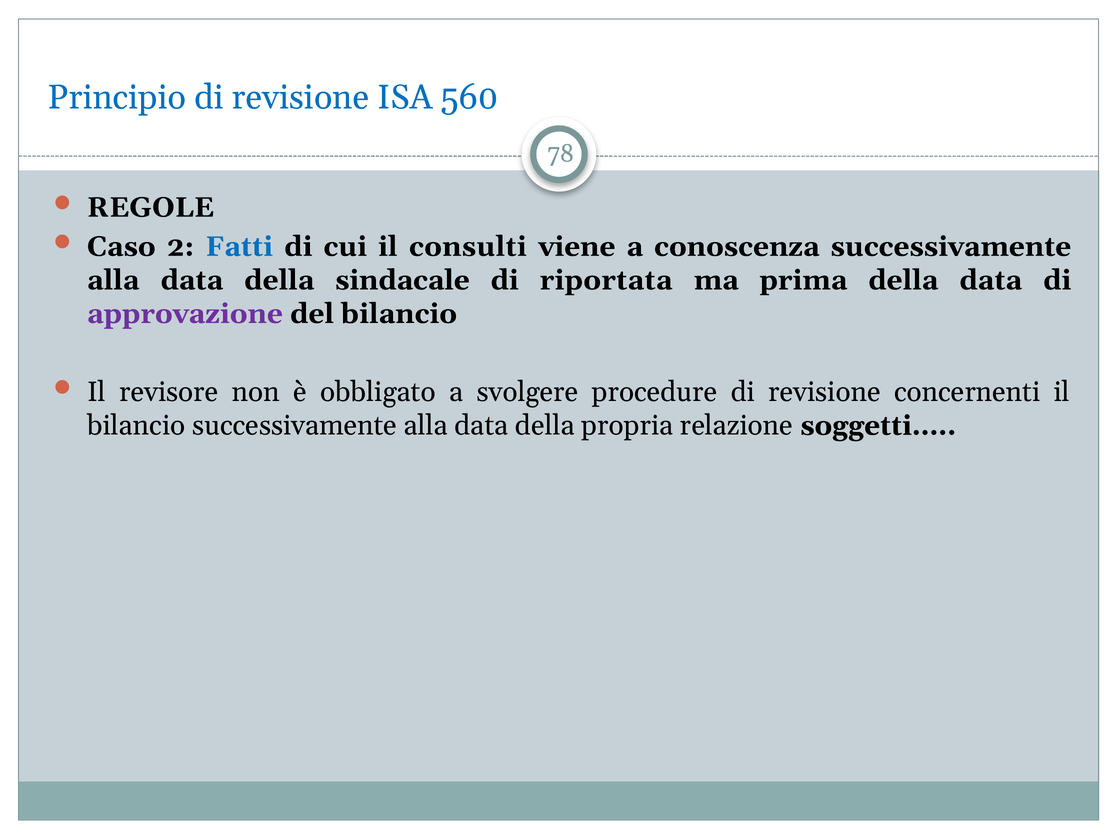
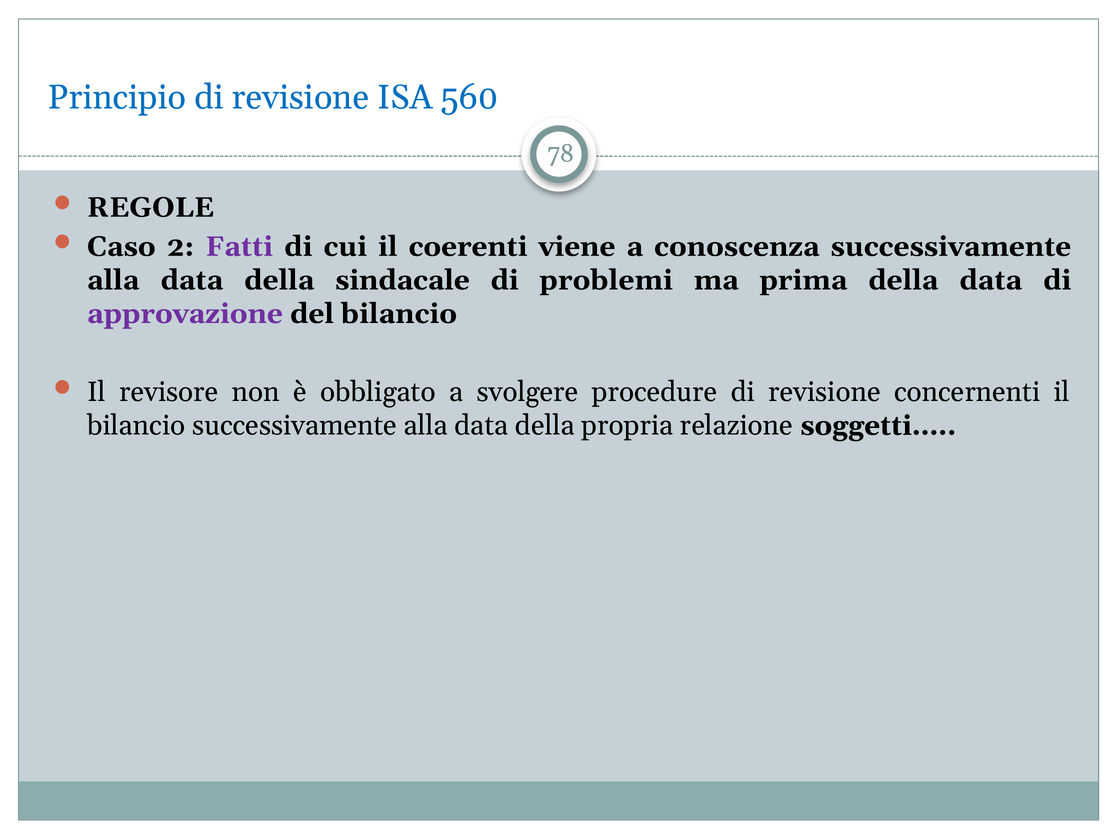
Fatti colour: blue -> purple
consulti: consulti -> coerenti
riportata: riportata -> problemi
